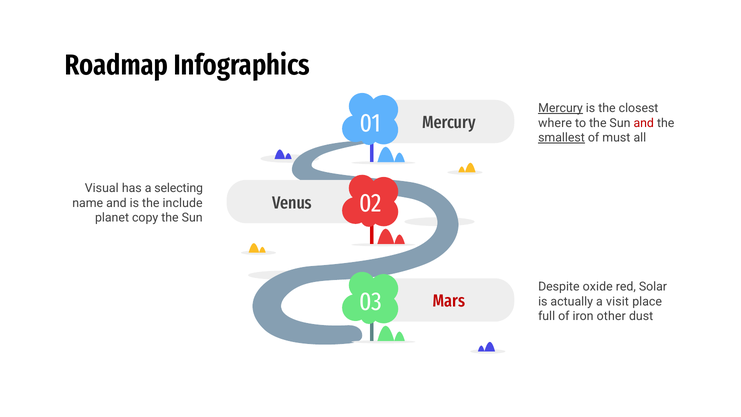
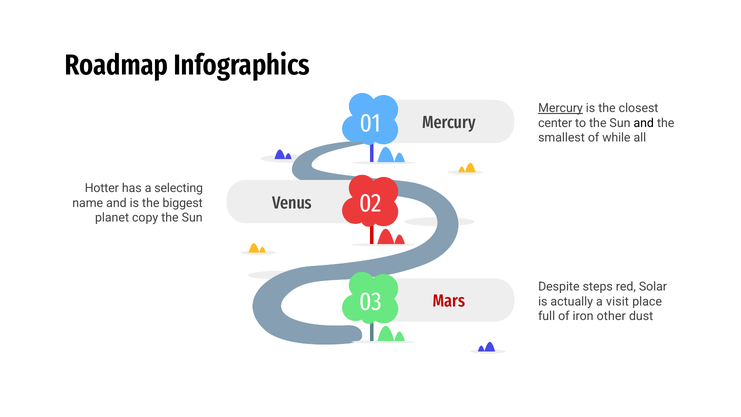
where: where -> center
and at (644, 123) colour: red -> black
smallest underline: present -> none
must: must -> while
Visual: Visual -> Hotter
include: include -> biggest
oxide: oxide -> steps
